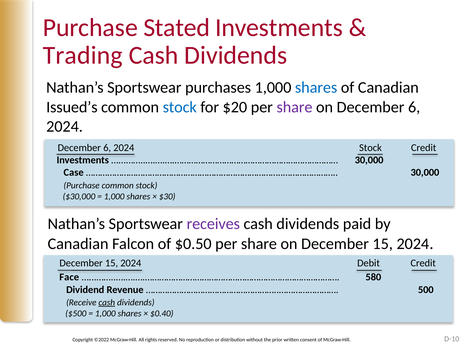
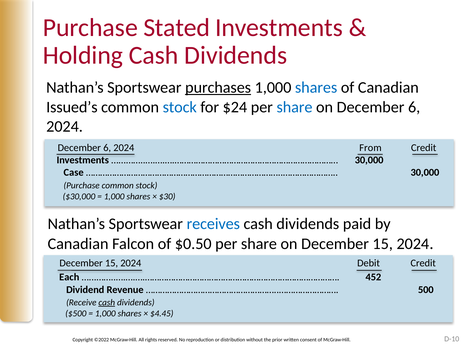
Trading: Trading -> Holding
purchases underline: none -> present
$20: $20 -> $24
share at (295, 107) colour: purple -> blue
2024 Stock: Stock -> From
receives colour: purple -> blue
Face: Face -> Each
580: 580 -> 452
$0.40: $0.40 -> $4.45
